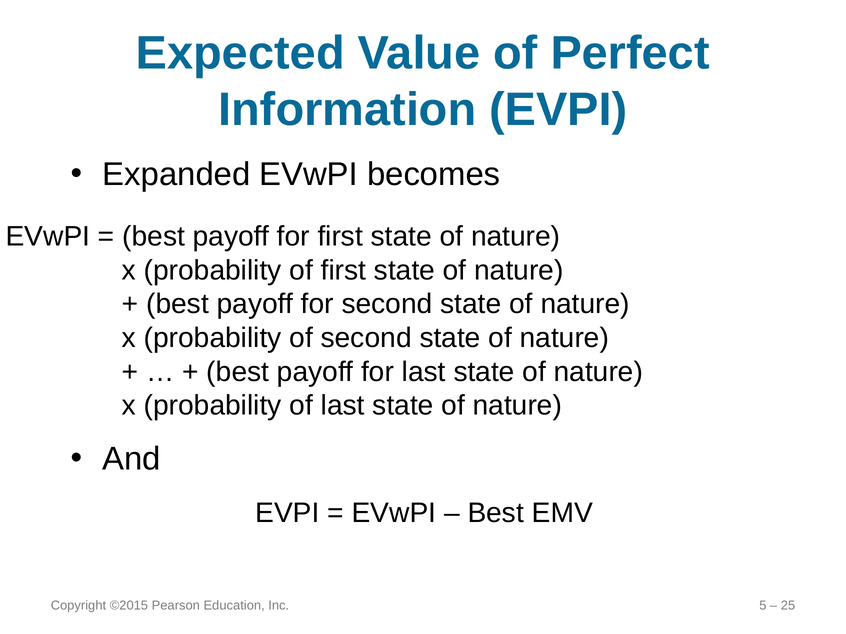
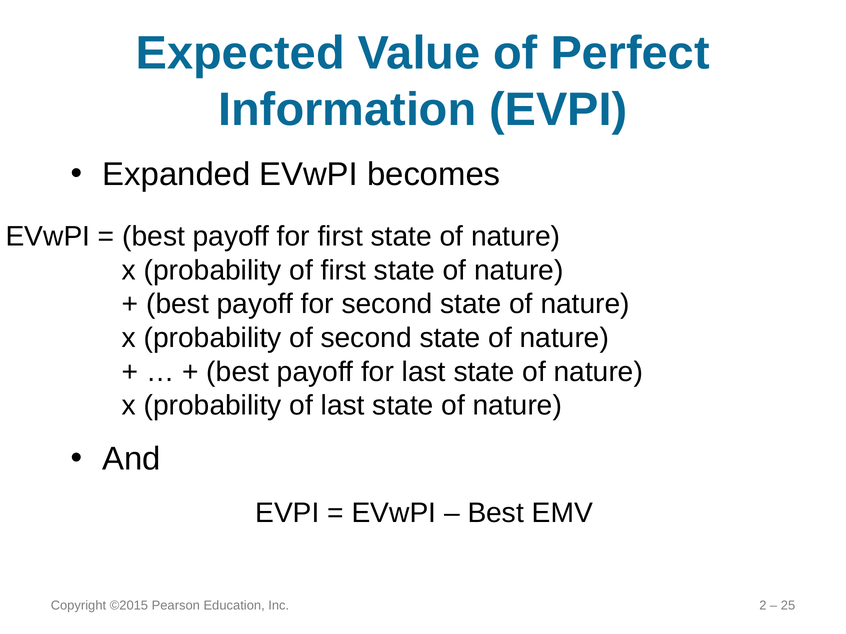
5: 5 -> 2
